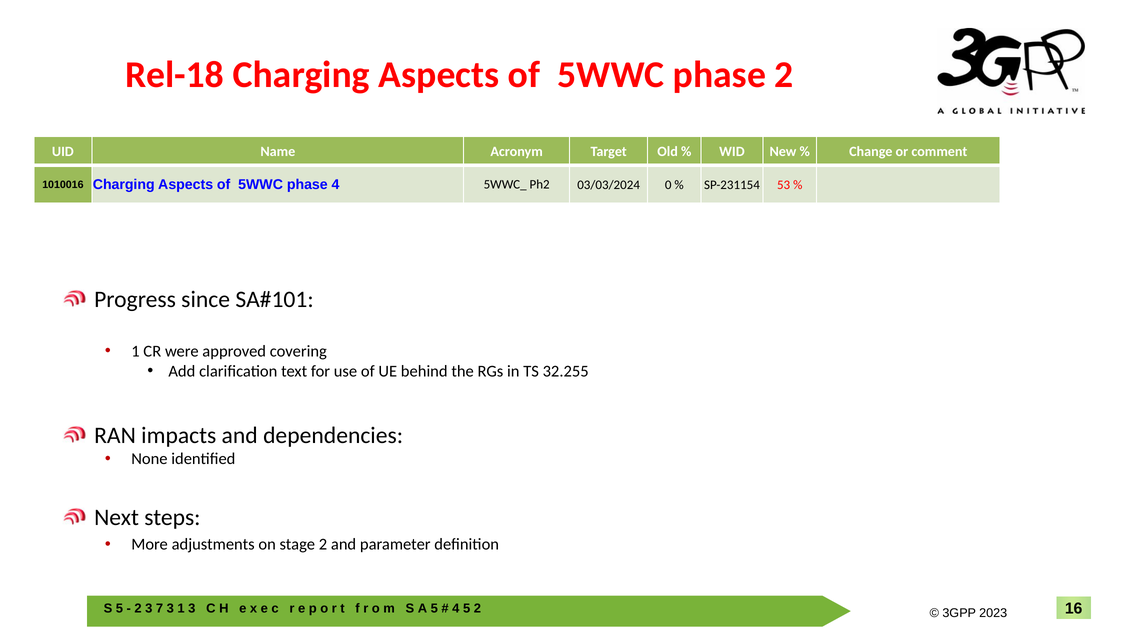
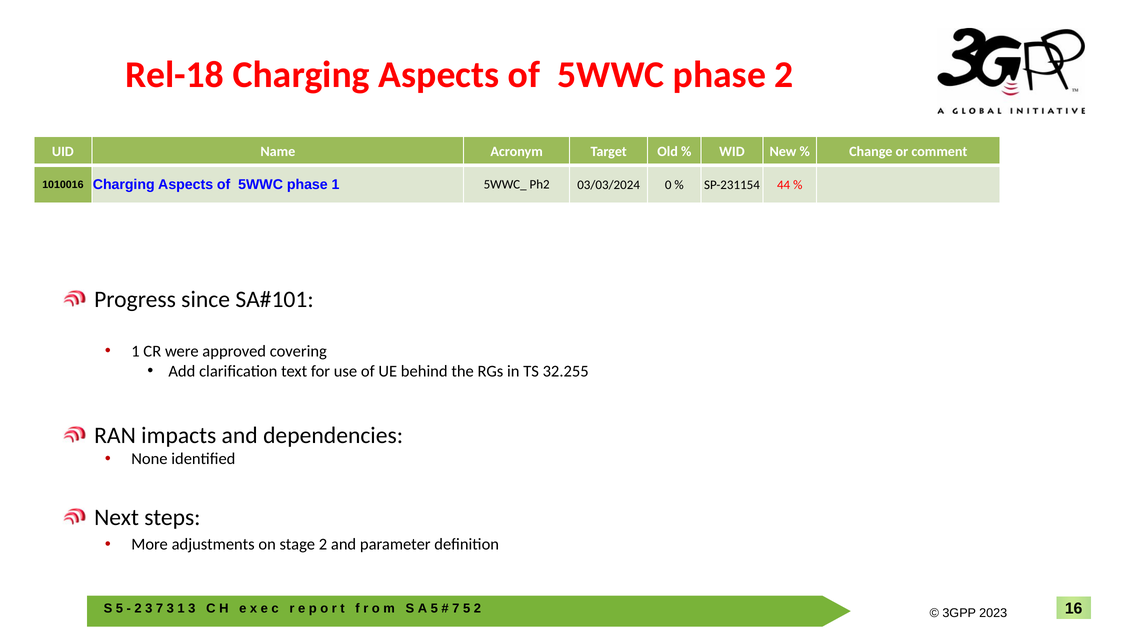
phase 4: 4 -> 1
53: 53 -> 44
4 at (456, 608): 4 -> 7
